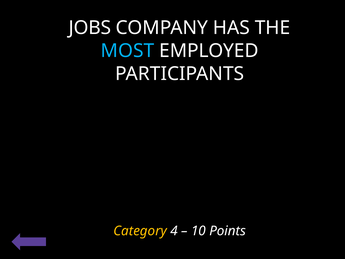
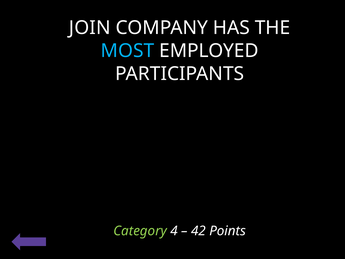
JOBS: JOBS -> JOIN
Category colour: yellow -> light green
10: 10 -> 42
